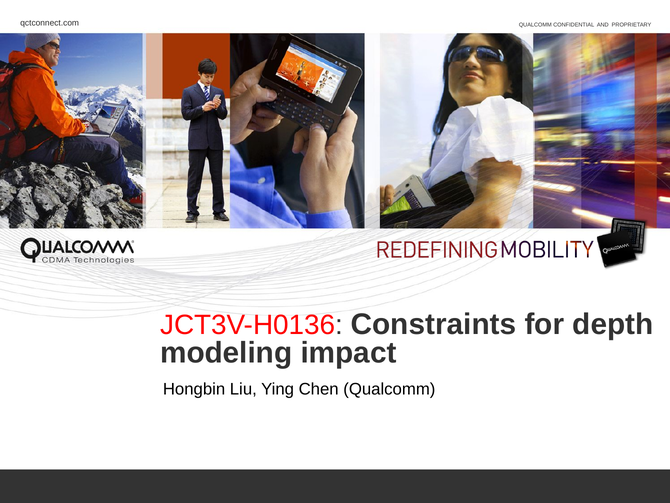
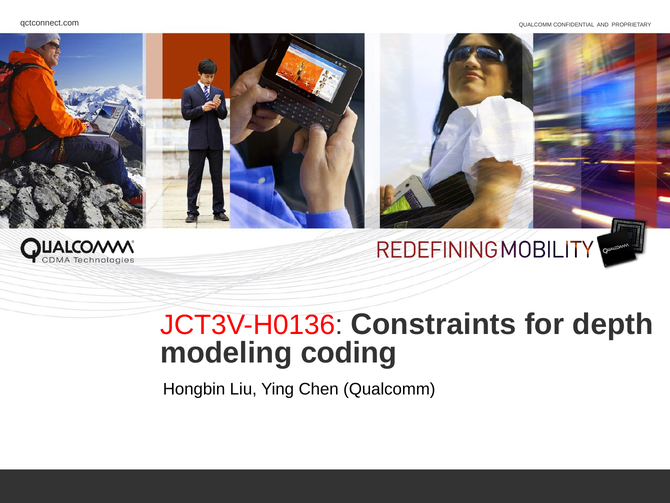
impact: impact -> coding
